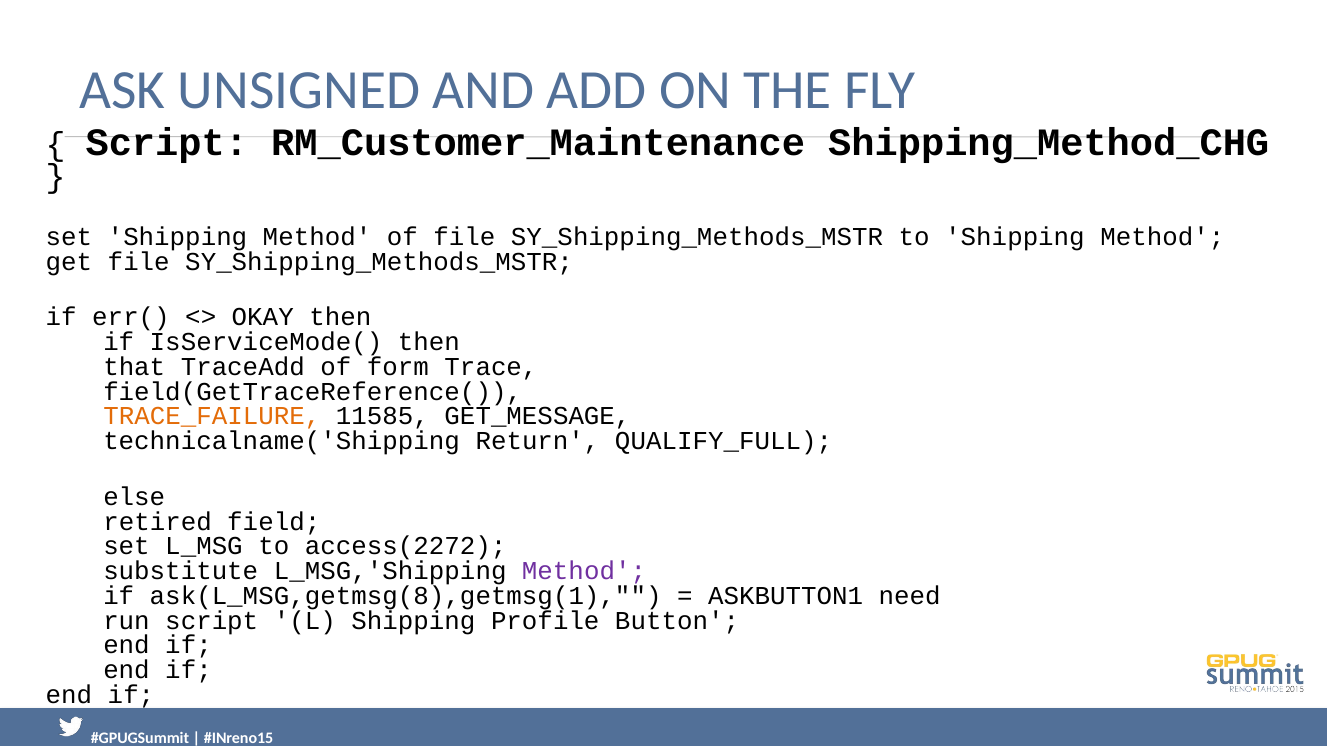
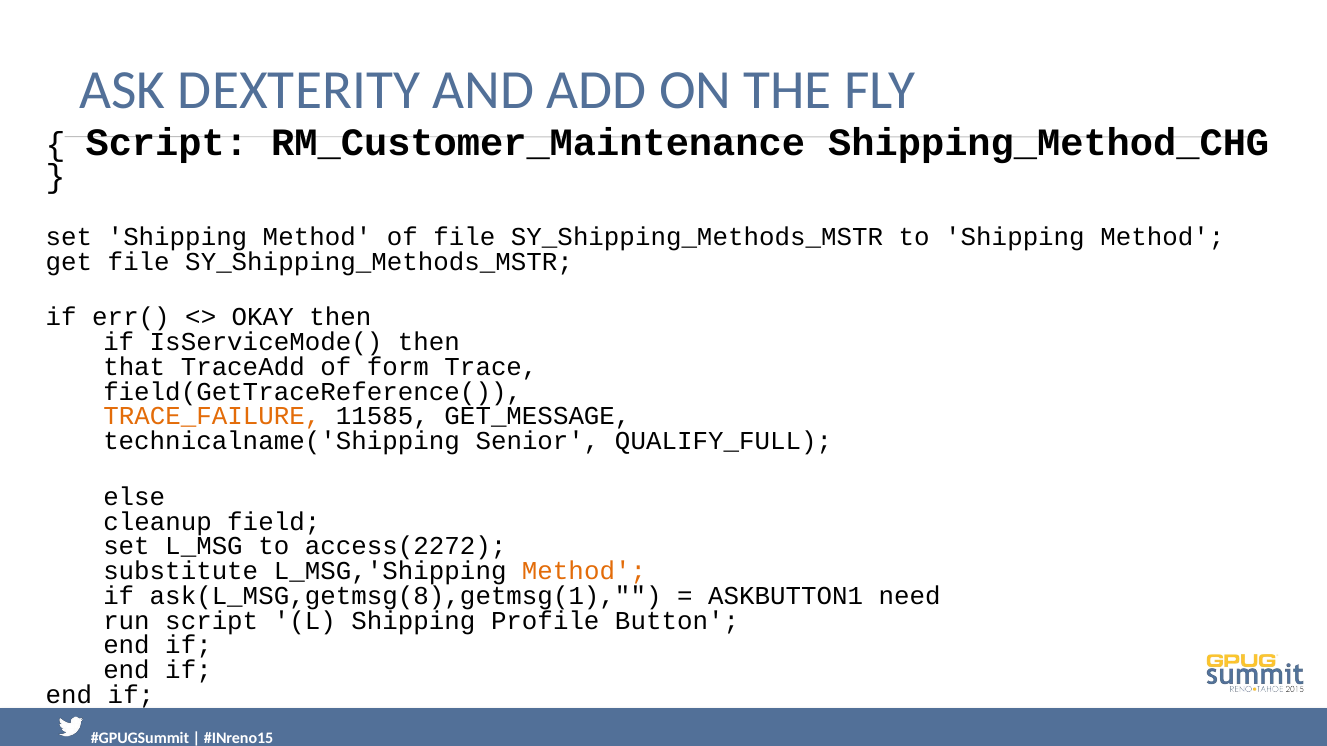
UNSIGNED: UNSIGNED -> DEXTERITY
Return: Return -> Senior
retired: retired -> cleanup
Method at (584, 571) colour: purple -> orange
